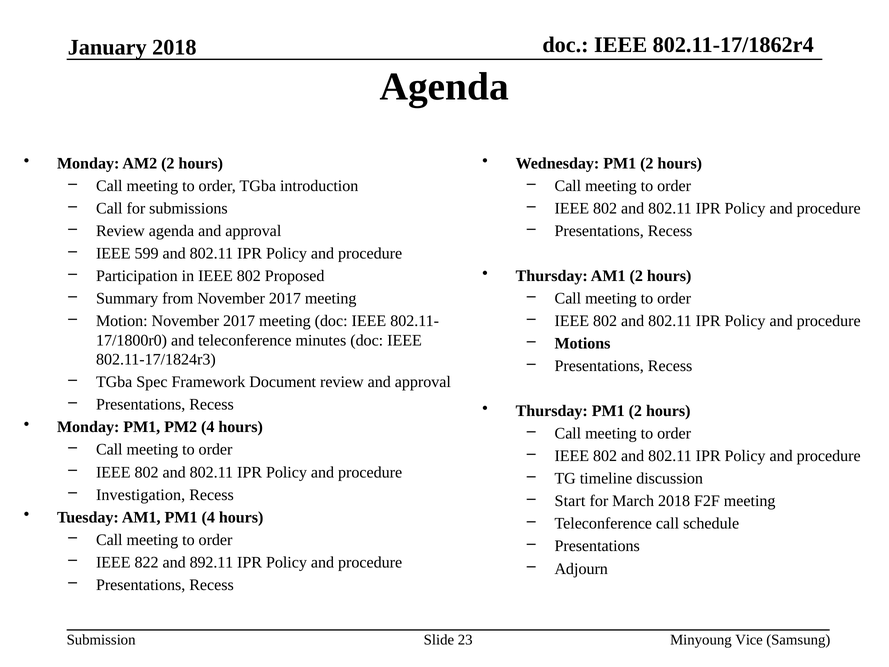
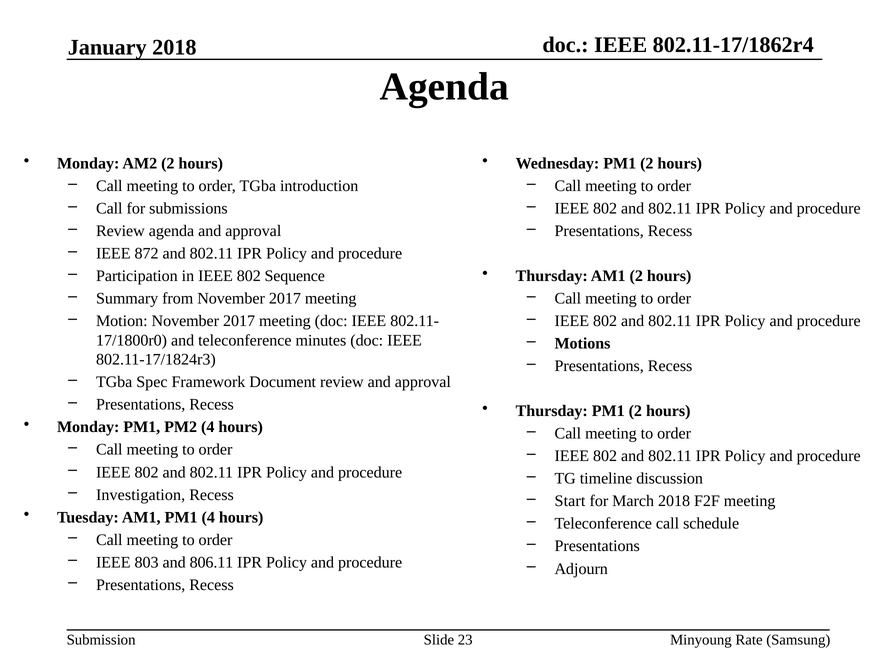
599: 599 -> 872
Proposed: Proposed -> Sequence
822: 822 -> 803
892.11: 892.11 -> 806.11
Vice: Vice -> Rate
